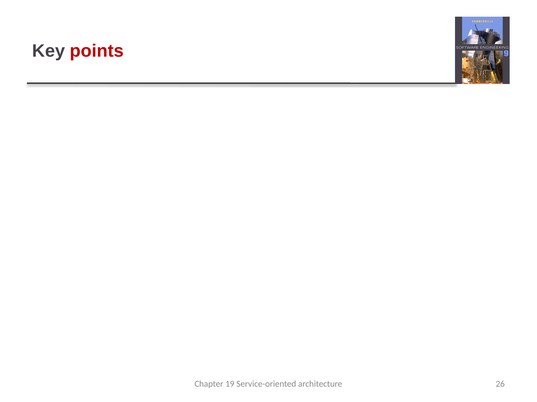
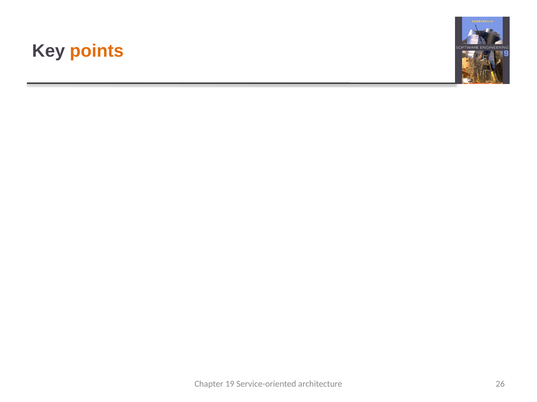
points colour: red -> orange
